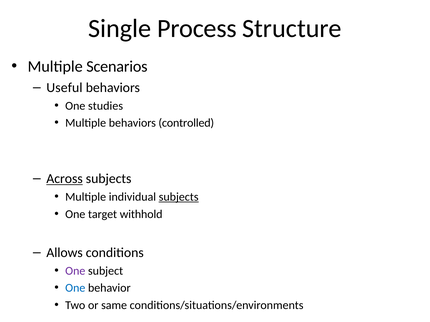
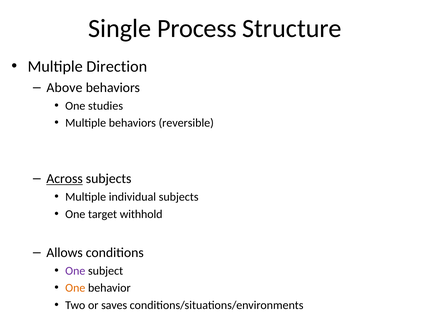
Scenarios: Scenarios -> Direction
Useful: Useful -> Above
controlled: controlled -> reversible
subjects at (179, 197) underline: present -> none
One at (75, 288) colour: blue -> orange
same: same -> saves
